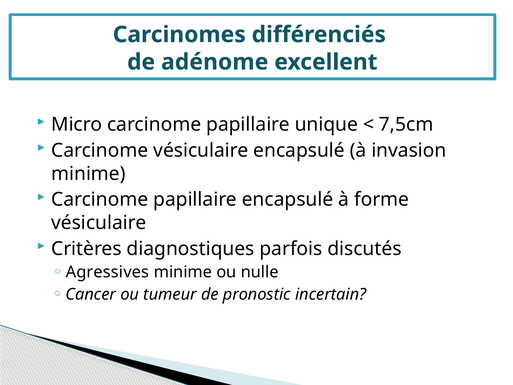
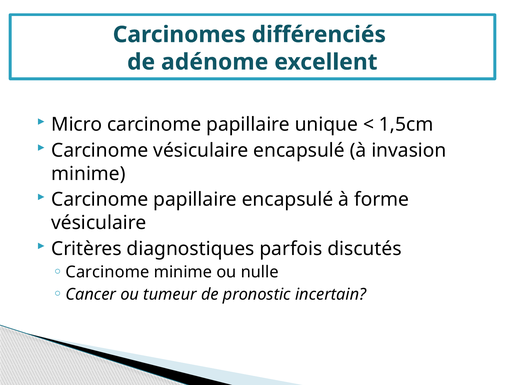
7,5cm: 7,5cm -> 1,5cm
Agressives at (107, 272): Agressives -> Carcinome
